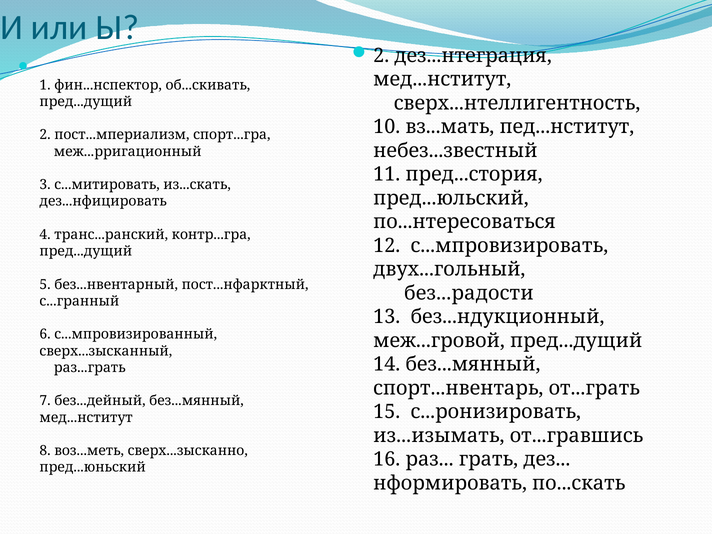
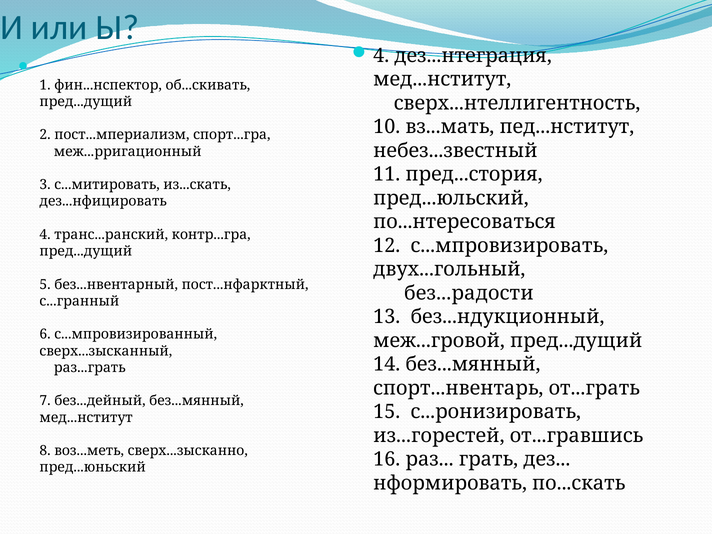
2 at (381, 56): 2 -> 4
из...изымать: из...изымать -> из...горестей
